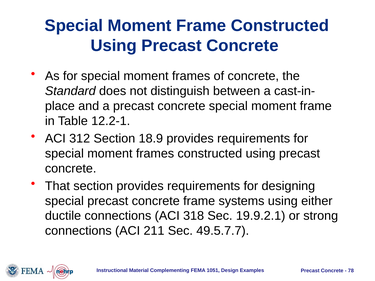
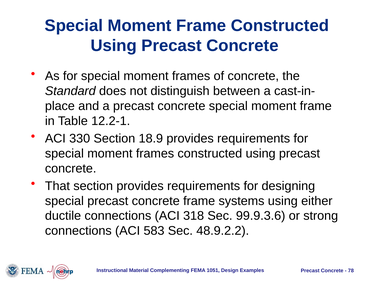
312: 312 -> 330
19.9.2.1: 19.9.2.1 -> 99.9.3.6
211: 211 -> 583
49.5.7.7: 49.5.7.7 -> 48.9.2.2
